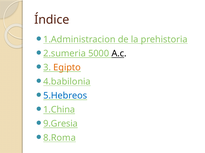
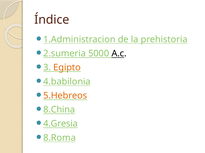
5.Hebreos colour: blue -> orange
1.China: 1.China -> 8.China
9.Gresia: 9.Gresia -> 4.Gresia
